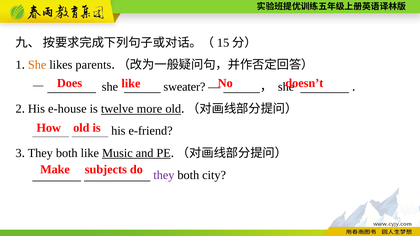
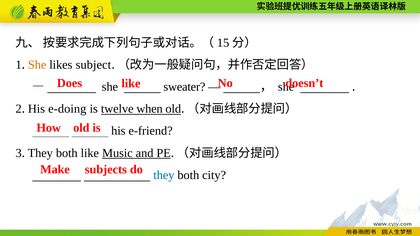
parents: parents -> subject
e-house: e-house -> e-doing
more: more -> when
they at (164, 175) colour: purple -> blue
